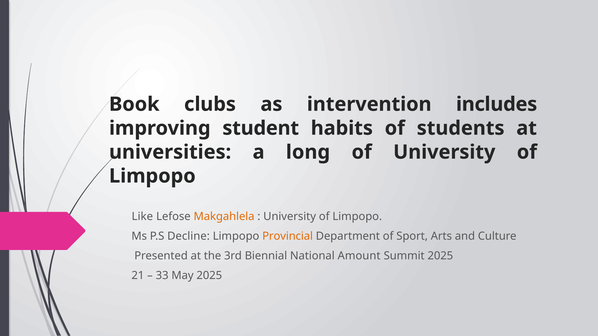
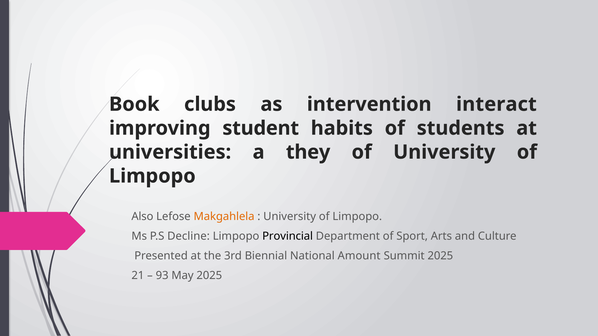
includes: includes -> interact
long: long -> they
Like: Like -> Also
Provincial colour: orange -> black
33: 33 -> 93
